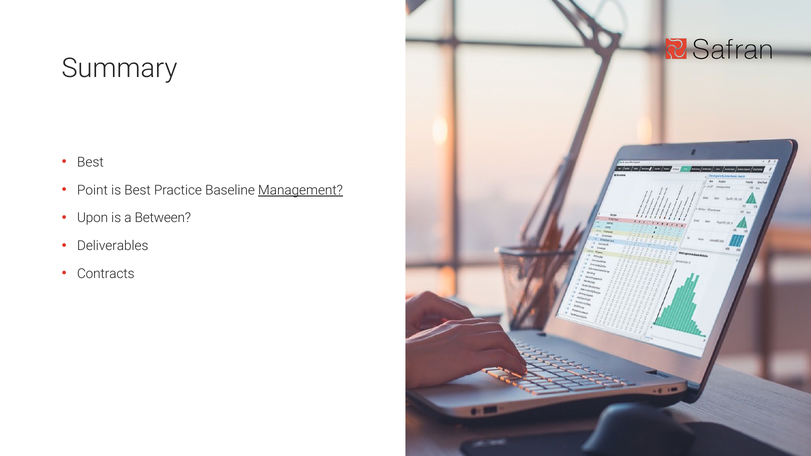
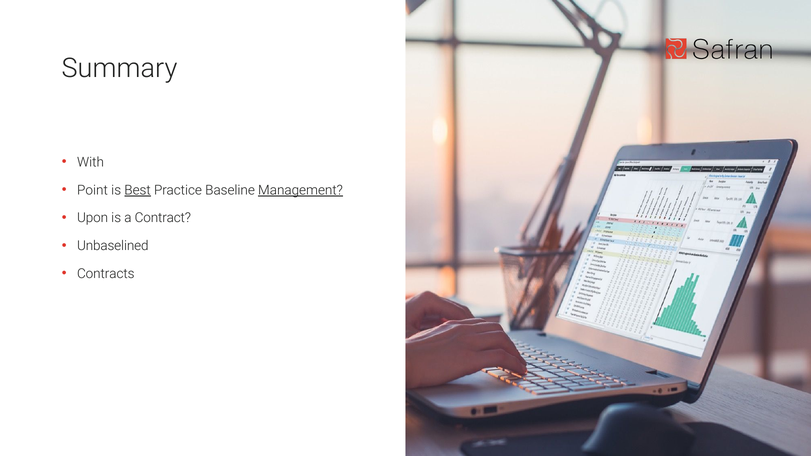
Best at (90, 162): Best -> With
Best at (138, 190) underline: none -> present
Between: Between -> Contract
Deliverables: Deliverables -> Unbaselined
